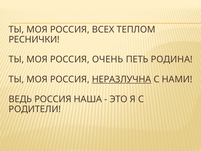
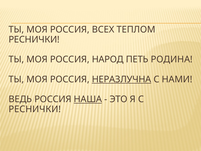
ОЧЕНЬ: ОЧЕНЬ -> НАРОД
НАША underline: none -> present
РОДИТЕЛИ at (35, 109): РОДИТЕЛИ -> РЕСНИЧКИ
